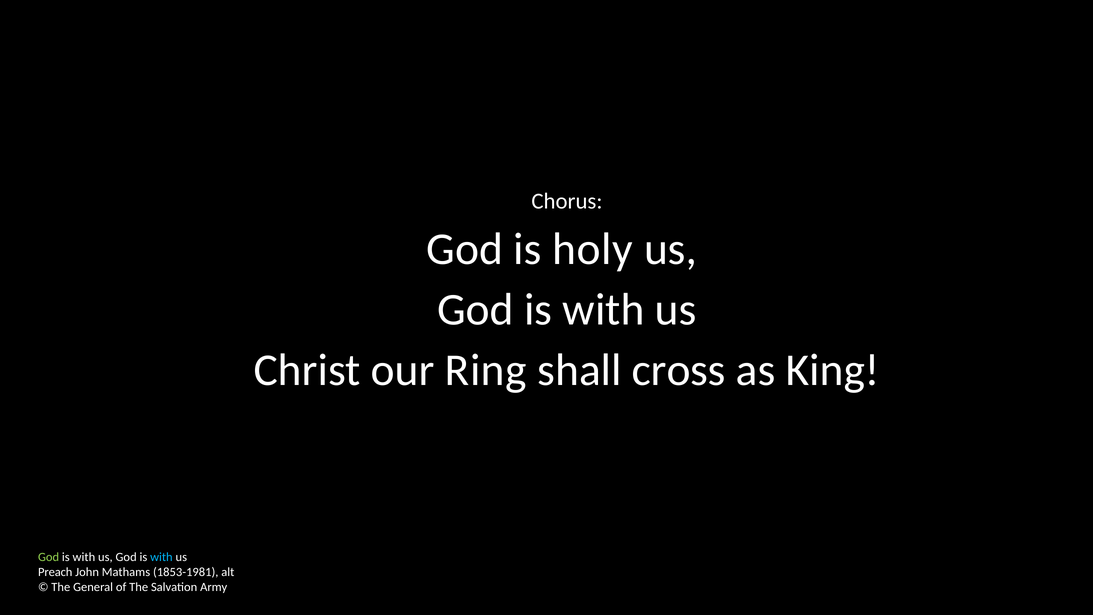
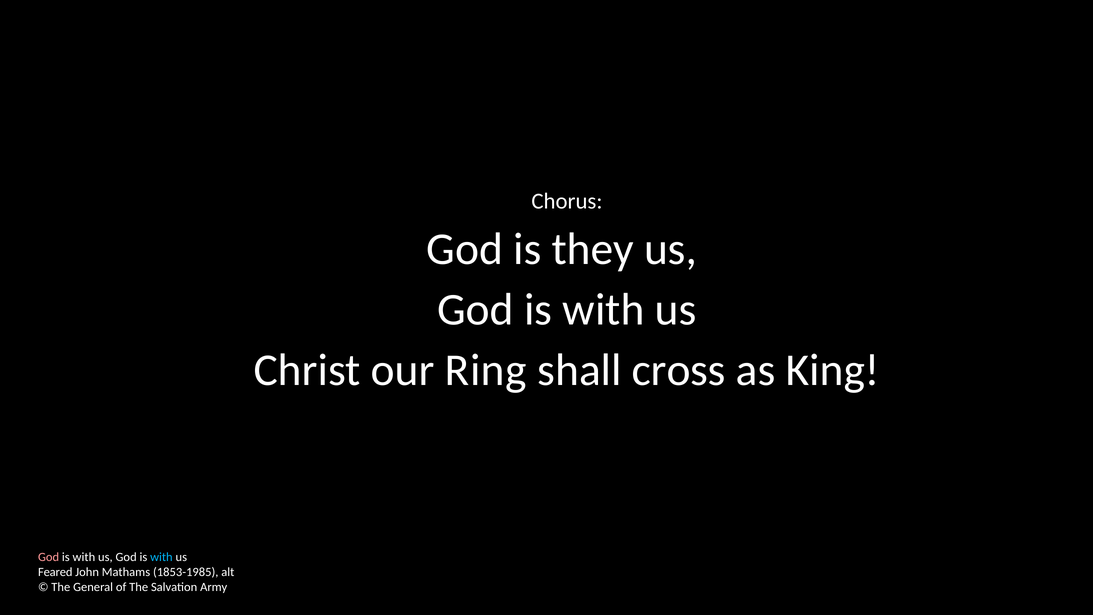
holy: holy -> they
God at (49, 557) colour: light green -> pink
Preach: Preach -> Feared
1853-1981: 1853-1981 -> 1853-1985
